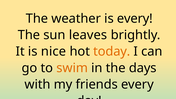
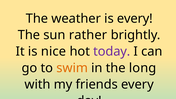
leaves: leaves -> rather
today colour: orange -> purple
days: days -> long
